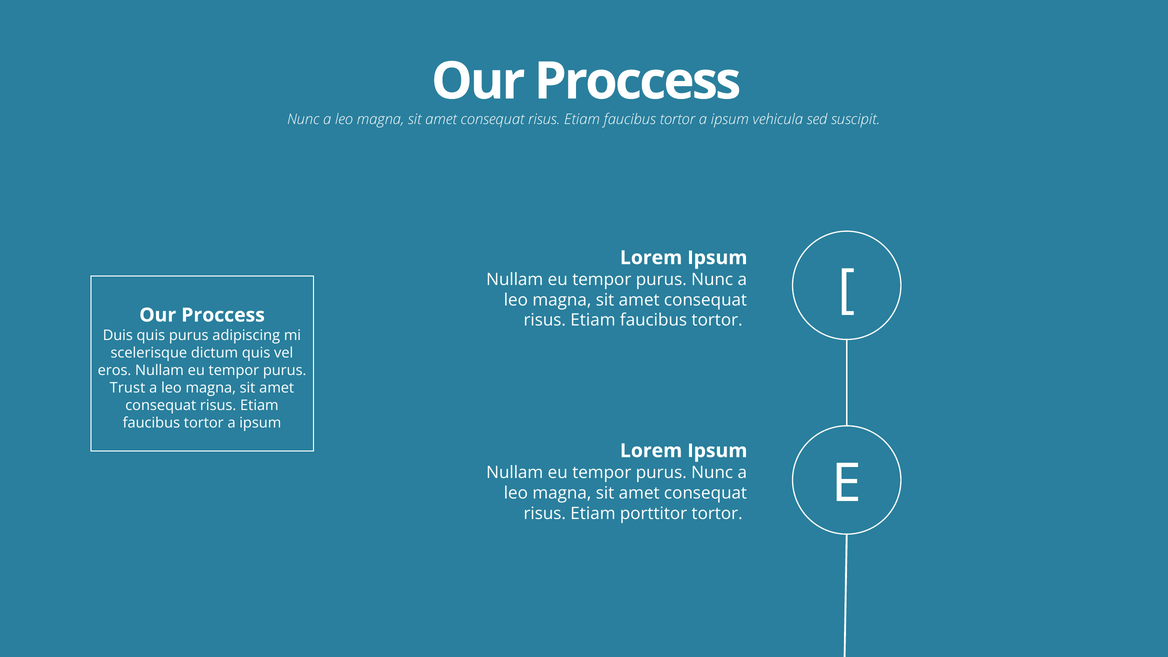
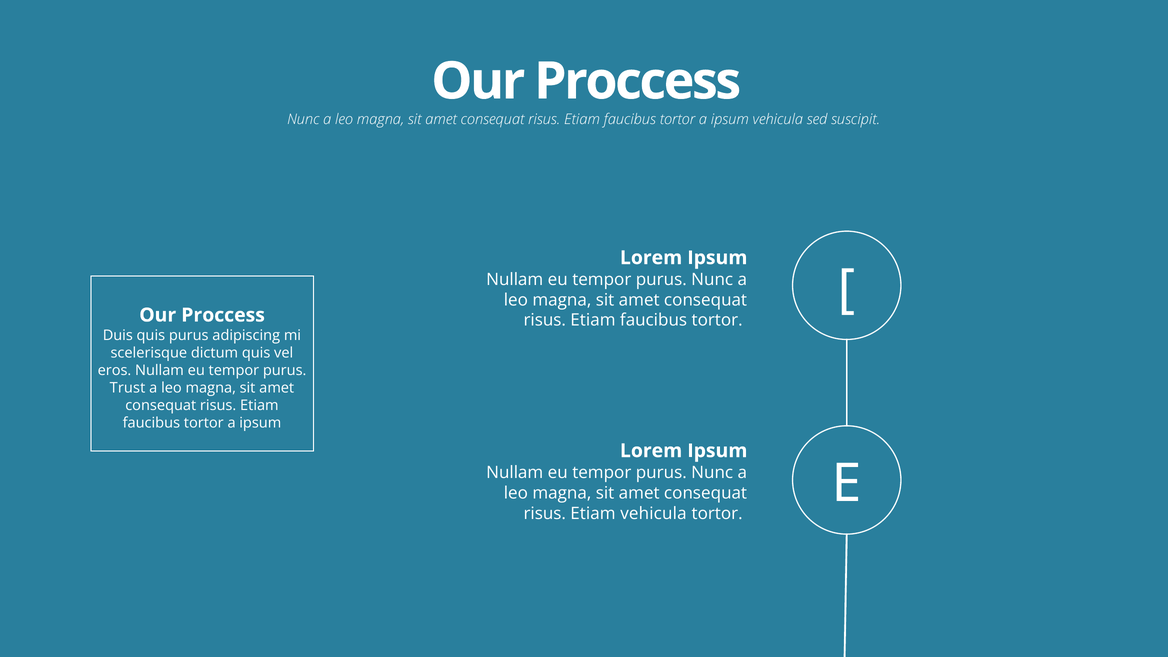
Etiam porttitor: porttitor -> vehicula
